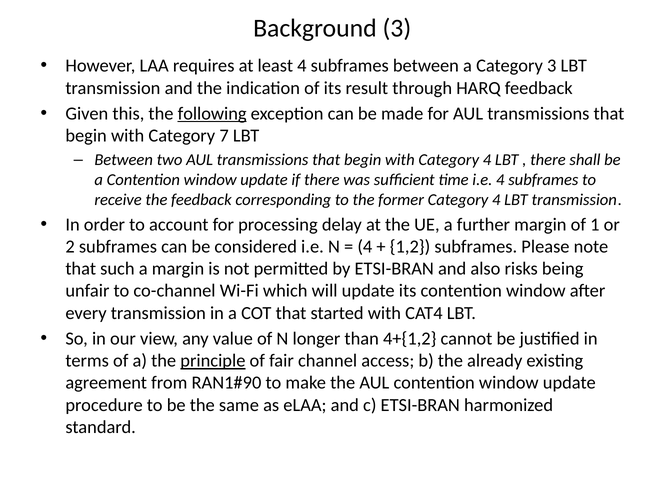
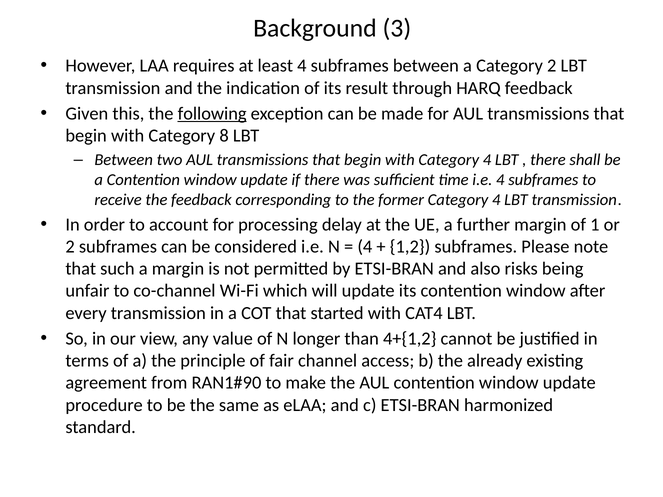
Category 3: 3 -> 2
7: 7 -> 8
principle underline: present -> none
